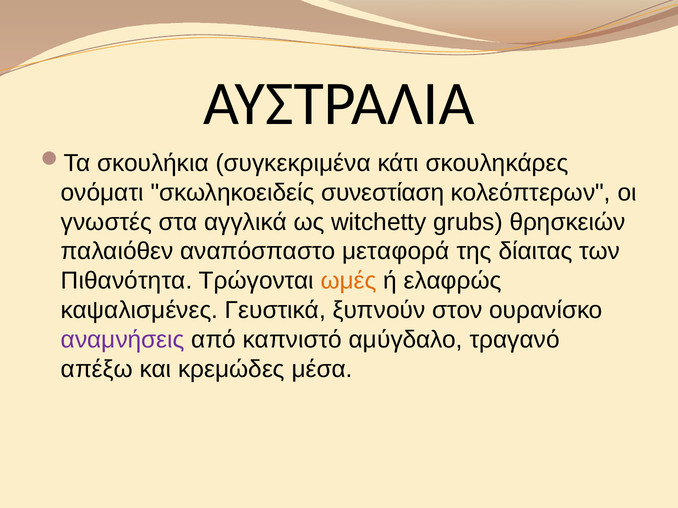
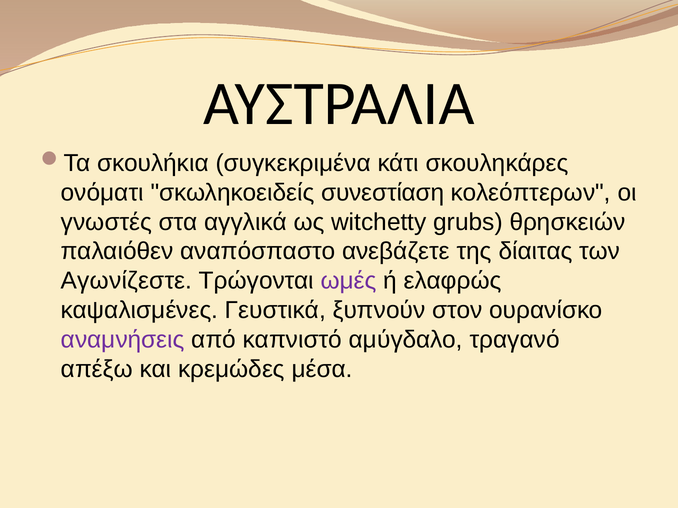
μεταφορά: μεταφορά -> ανεβάζετε
Πιθανότητα: Πιθανότητα -> Αγωνίζεστε
ωμές colour: orange -> purple
